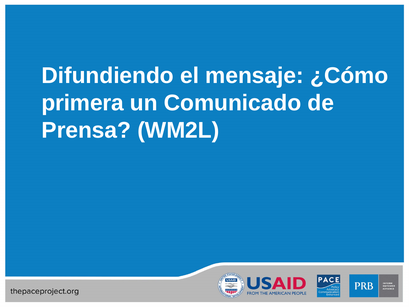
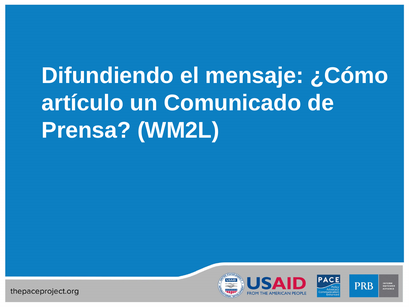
primera: primera -> artículo
